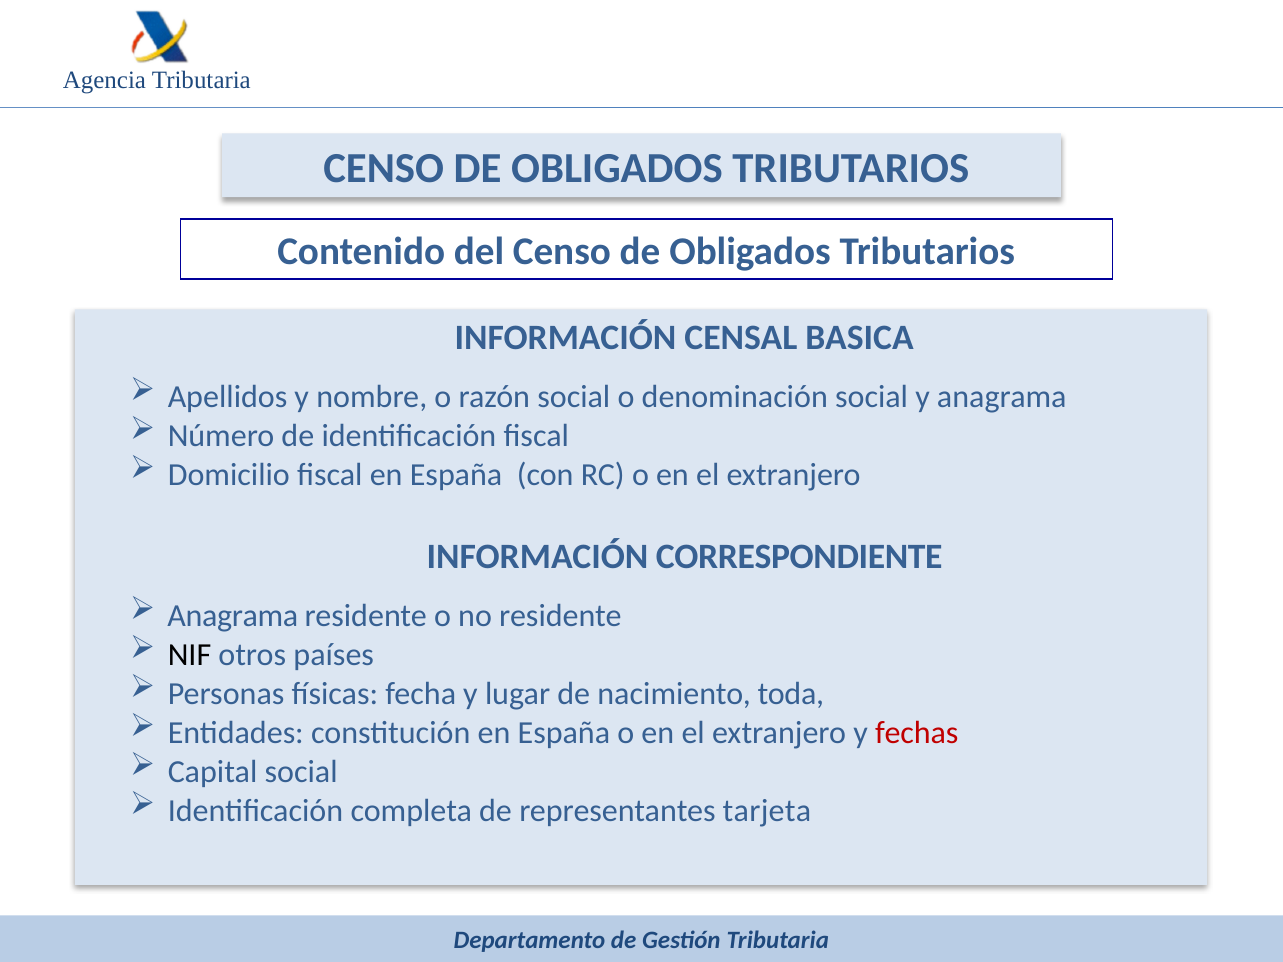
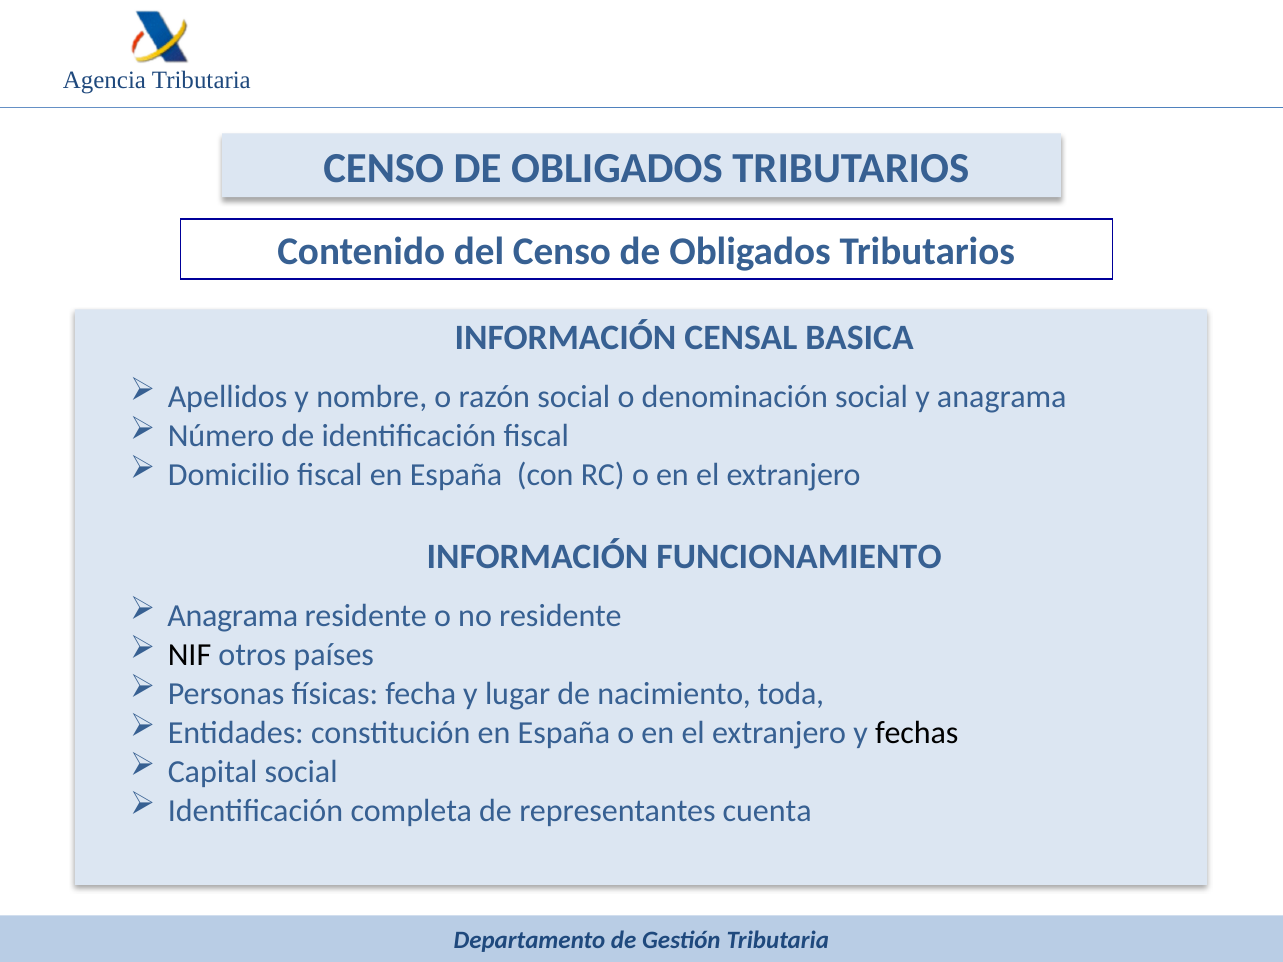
CORRESPONDIENTE: CORRESPONDIENTE -> FUNCIONAMIENTO
fechas colour: red -> black
tarjeta: tarjeta -> cuenta
